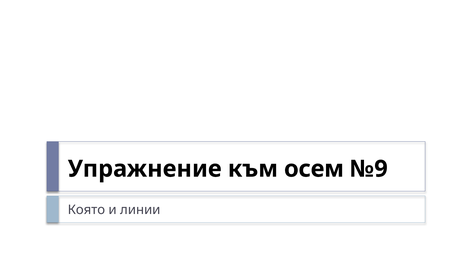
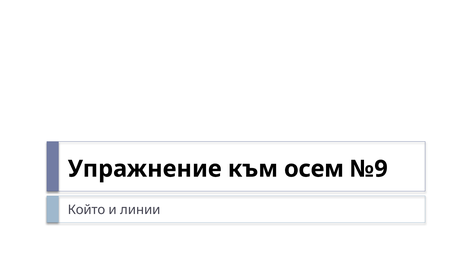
Която: Която -> Който
